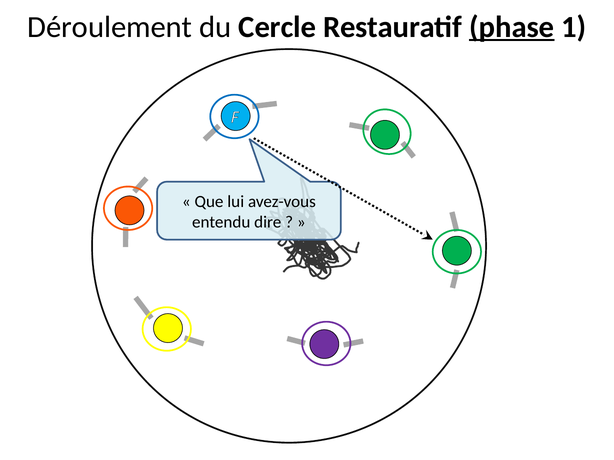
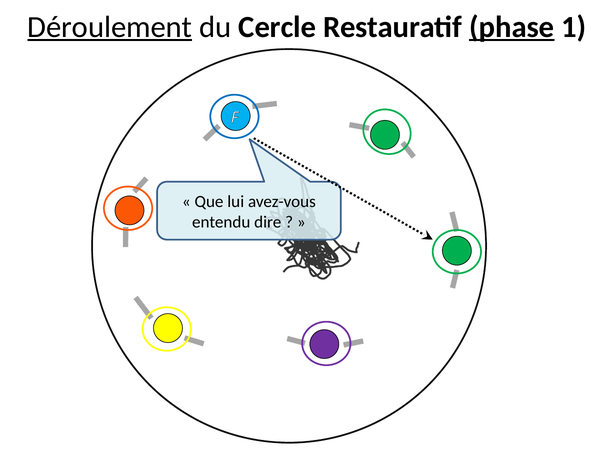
Déroulement underline: none -> present
